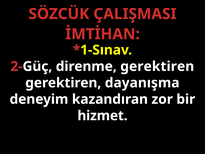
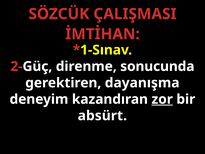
direnme gerektiren: gerektiren -> sonucunda
zor underline: none -> present
hizmet: hizmet -> absürt
